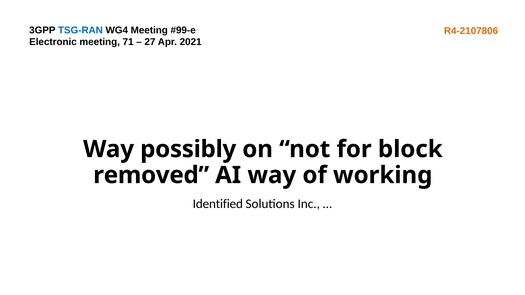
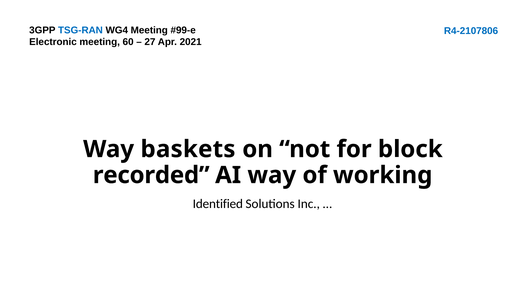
R4-2107806 colour: orange -> blue
71: 71 -> 60
possibly: possibly -> baskets
removed: removed -> recorded
